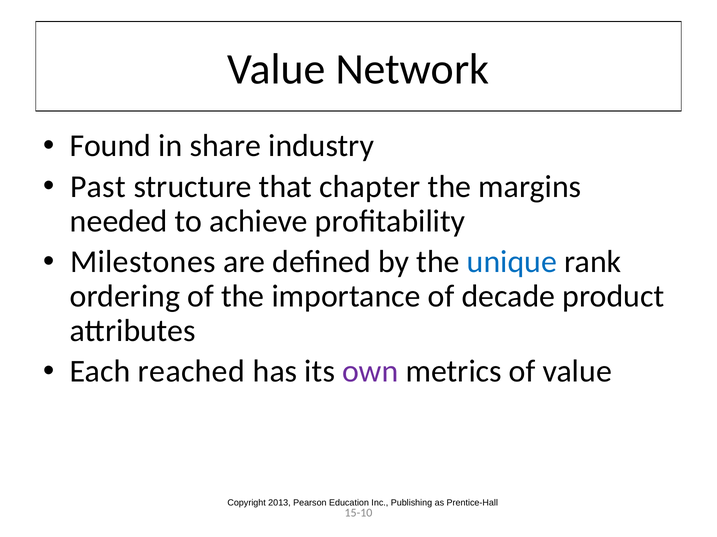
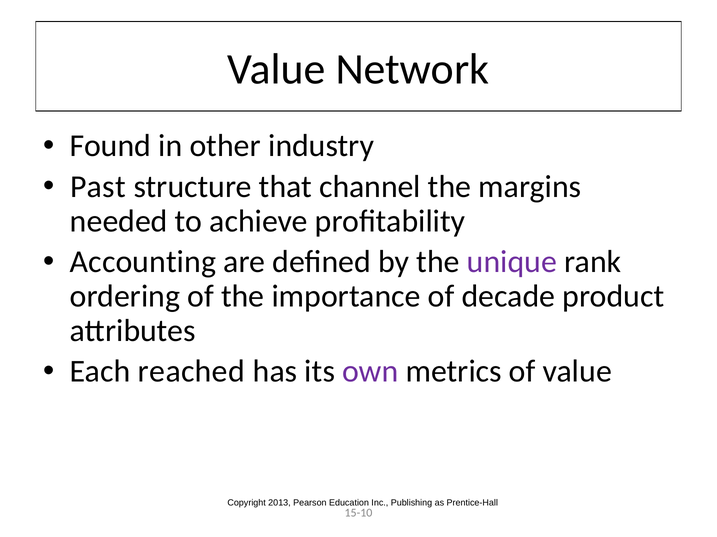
share: share -> other
chapter: chapter -> channel
Milestones: Milestones -> Accounting
unique colour: blue -> purple
